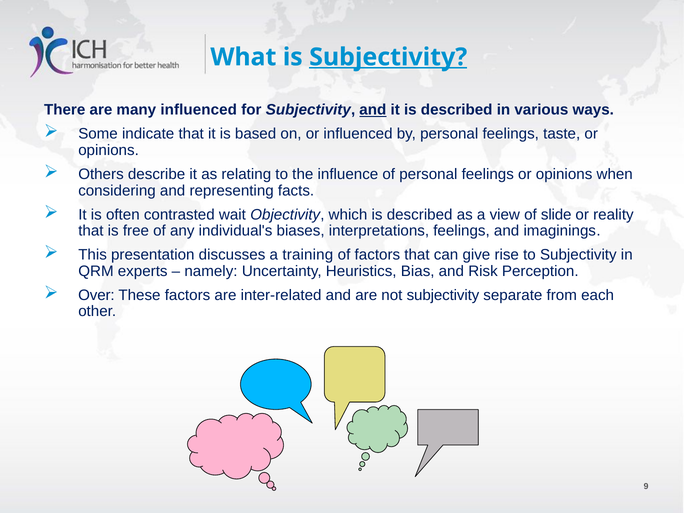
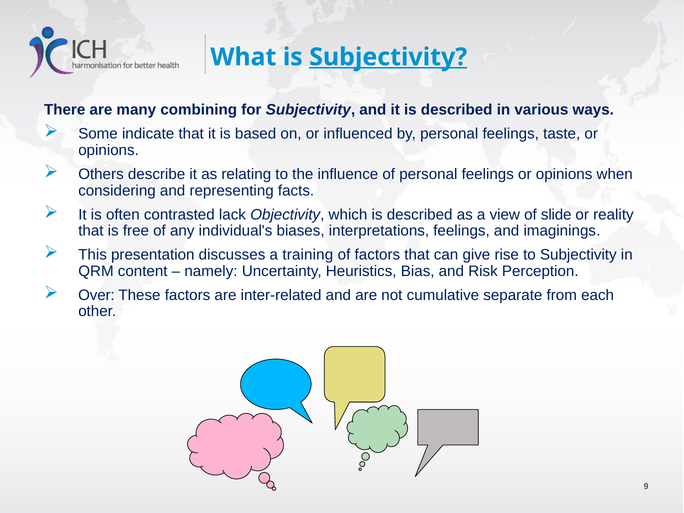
many influenced: influenced -> combining
and at (373, 110) underline: present -> none
wait: wait -> lack
experts: experts -> content
not subjectivity: subjectivity -> cumulative
